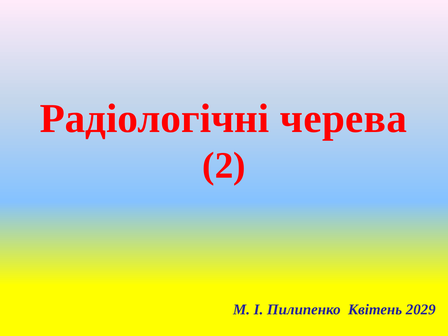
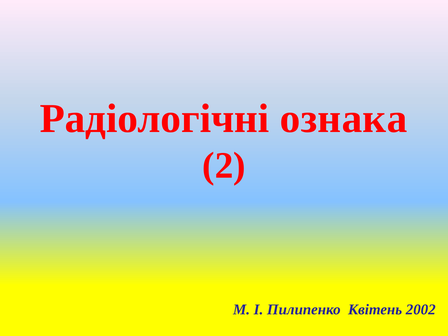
черева: черева -> ознака
2029: 2029 -> 2002
